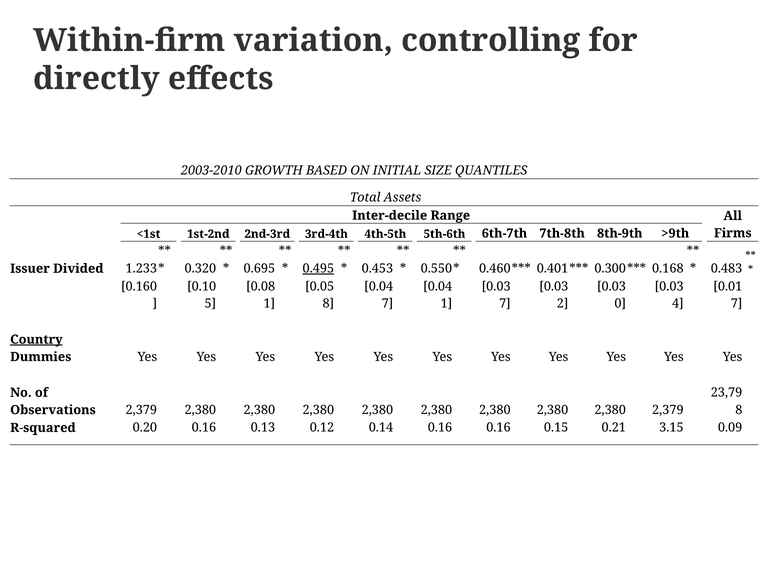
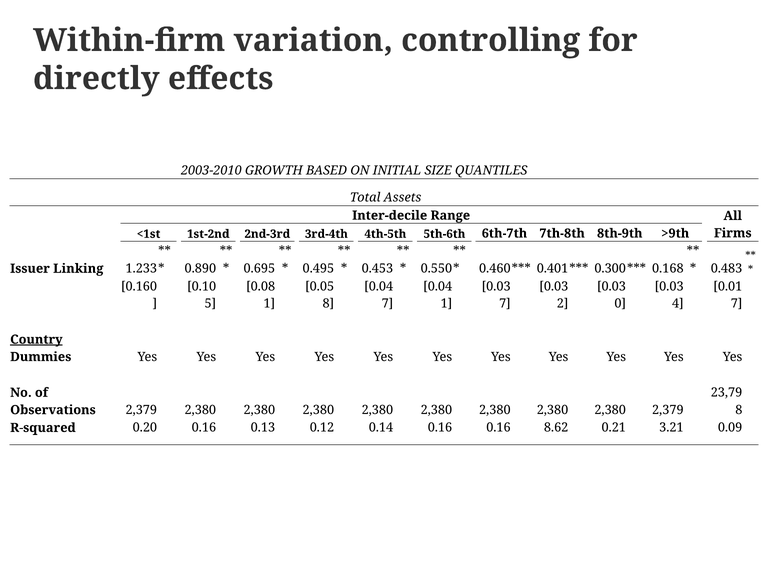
Divided: Divided -> Linking
0.320: 0.320 -> 0.890
0.495 underline: present -> none
0.15: 0.15 -> 8.62
3.15: 3.15 -> 3.21
